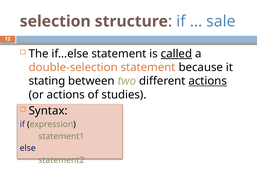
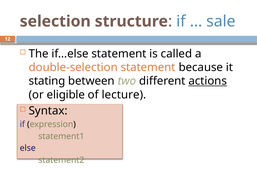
called underline: present -> none
or actions: actions -> eligible
studies: studies -> lecture
